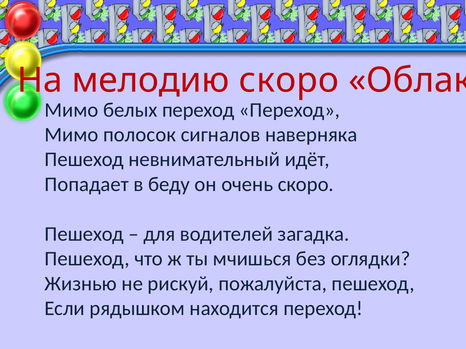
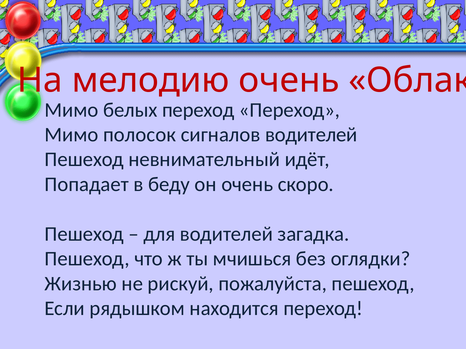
мелодию скоро: скоро -> очень
сигналов наверняка: наверняка -> водителей
